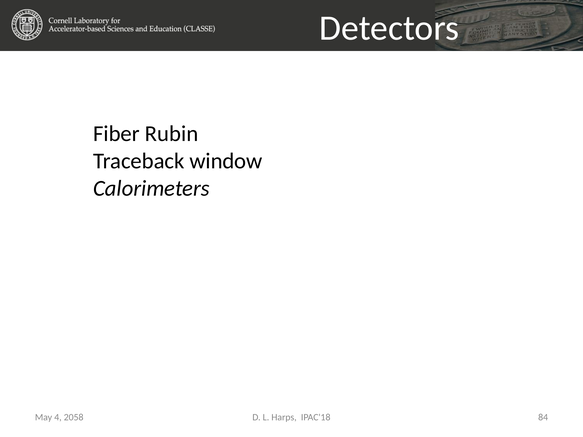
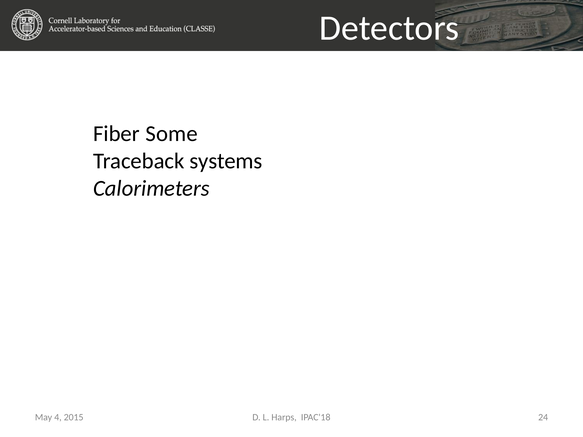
Rubin: Rubin -> Some
window: window -> systems
84: 84 -> 24
2058: 2058 -> 2015
